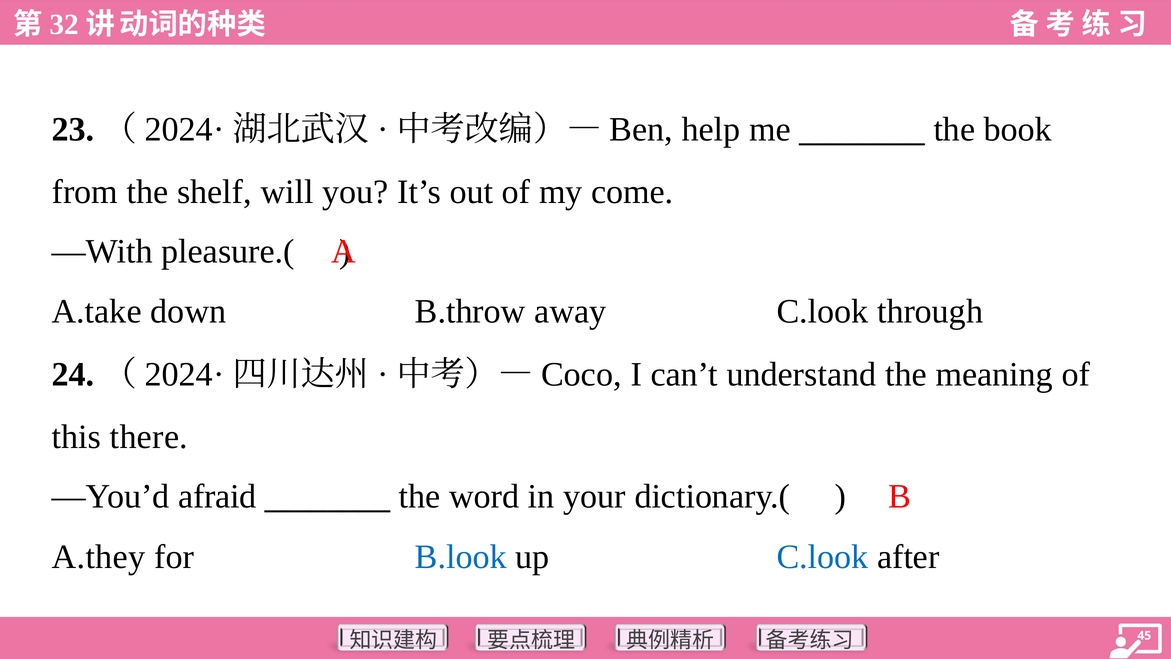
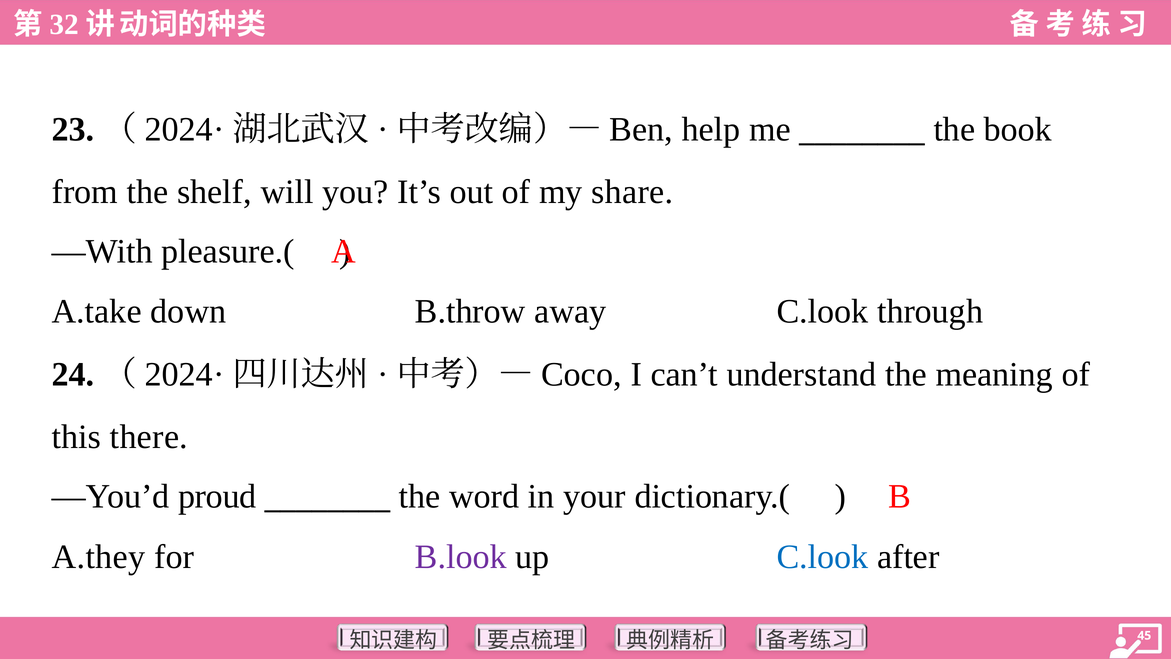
come: come -> share
afraid: afraid -> proud
B.look colour: blue -> purple
